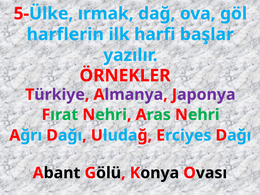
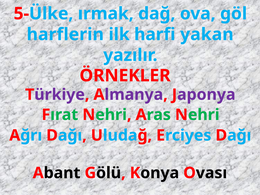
başlar: başlar -> yakan
